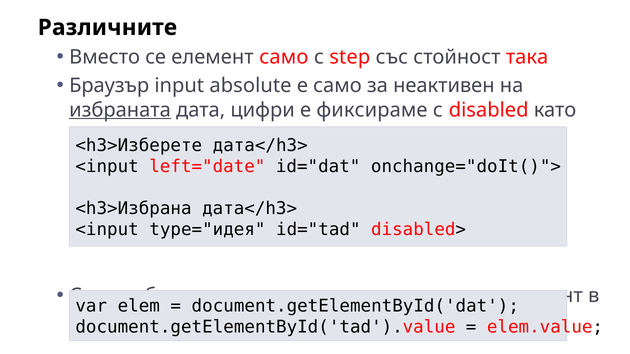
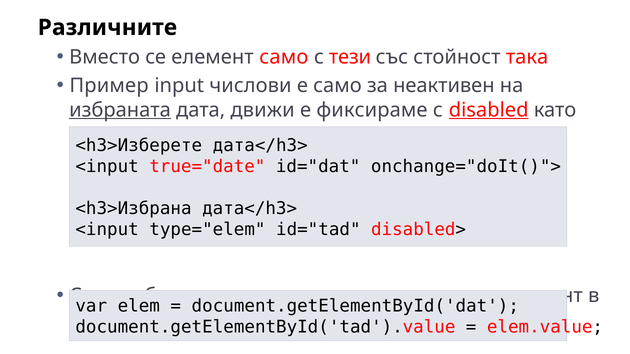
step: step -> тези
Браузър: Браузър -> Пример
absolute: absolute -> числови
цифри: цифри -> движи
disabled underline: none -> present
left="date: left="date -> true="date
type="идея: type="идея -> type="elem
